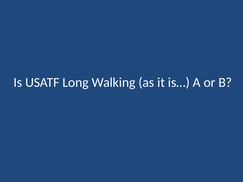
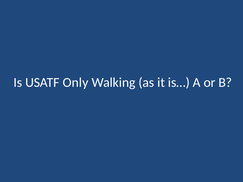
Long: Long -> Only
